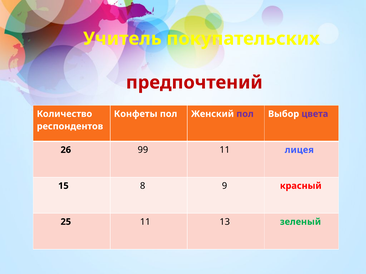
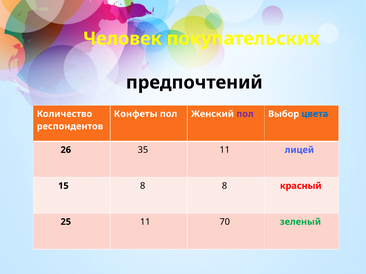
Учитель: Учитель -> Человек
предпочтений colour: red -> black
цвета colour: purple -> blue
99: 99 -> 35
лицея: лицея -> лицей
8 9: 9 -> 8
13: 13 -> 70
